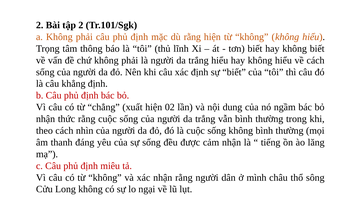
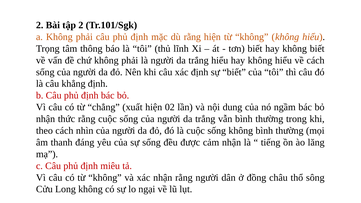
mình: mình -> đồng
